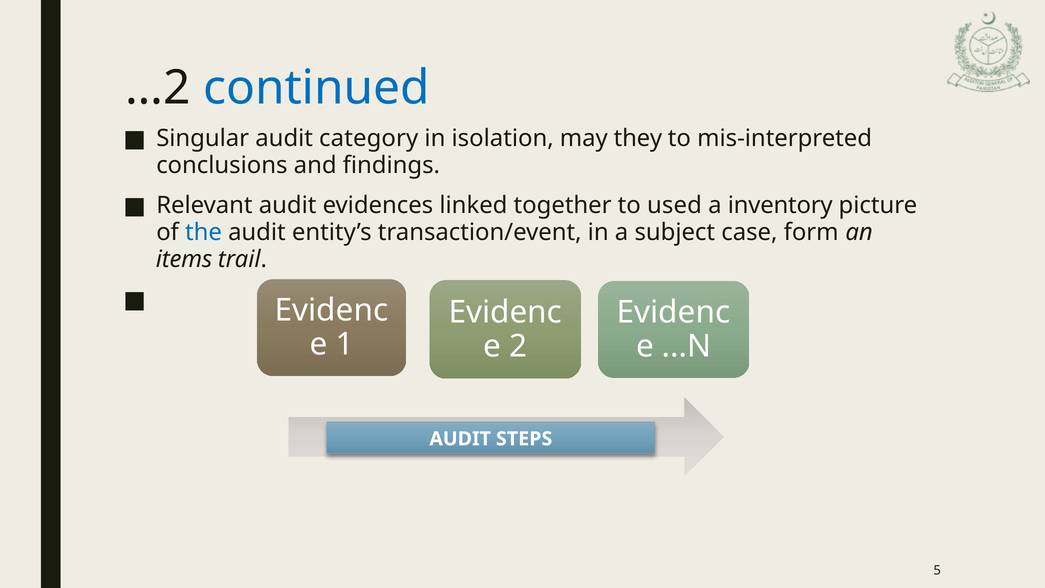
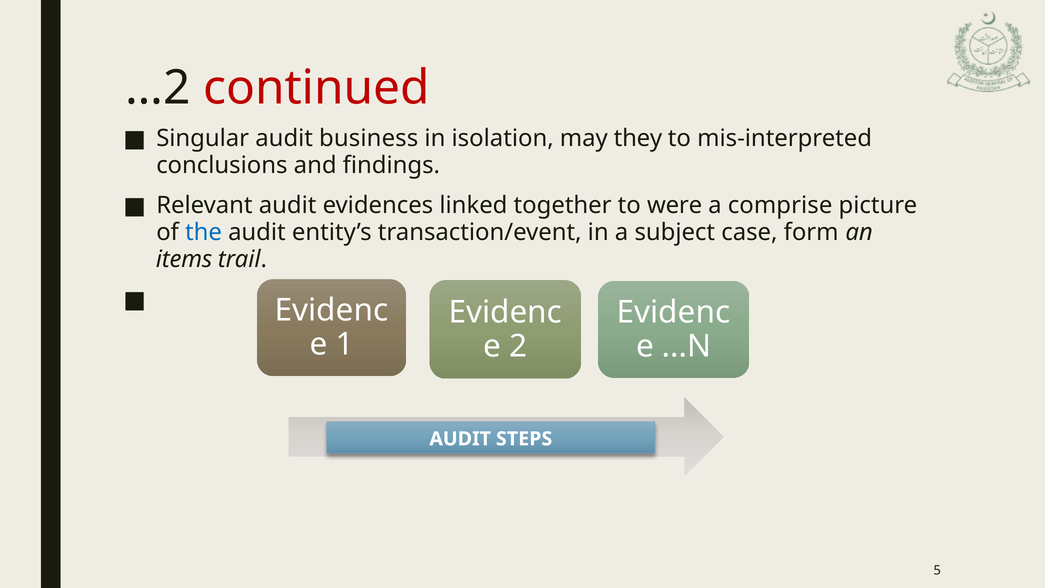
continued colour: blue -> red
category: category -> business
used: used -> were
inventory: inventory -> comprise
